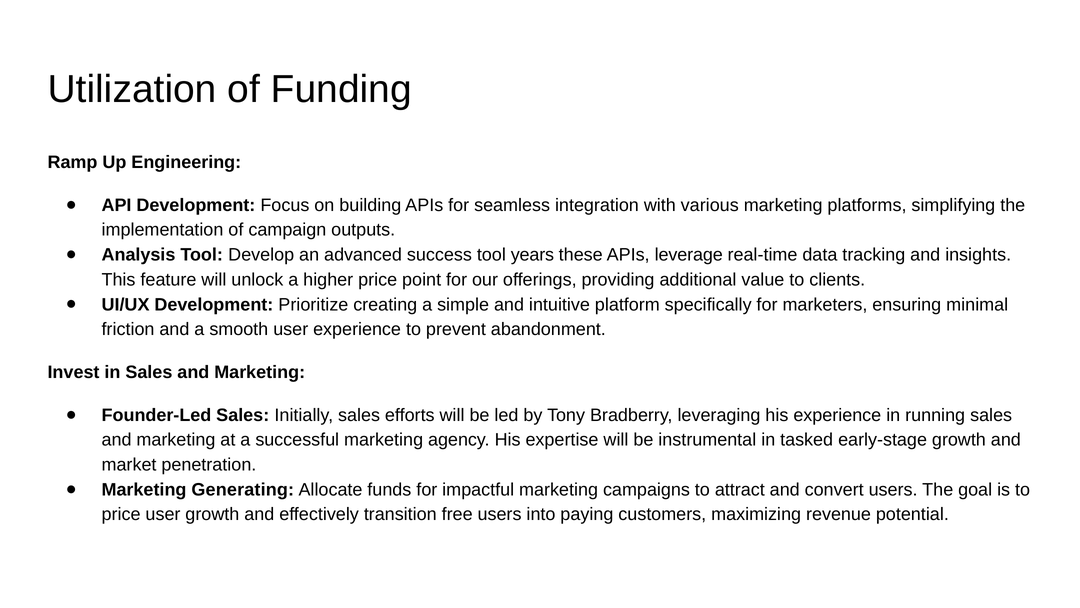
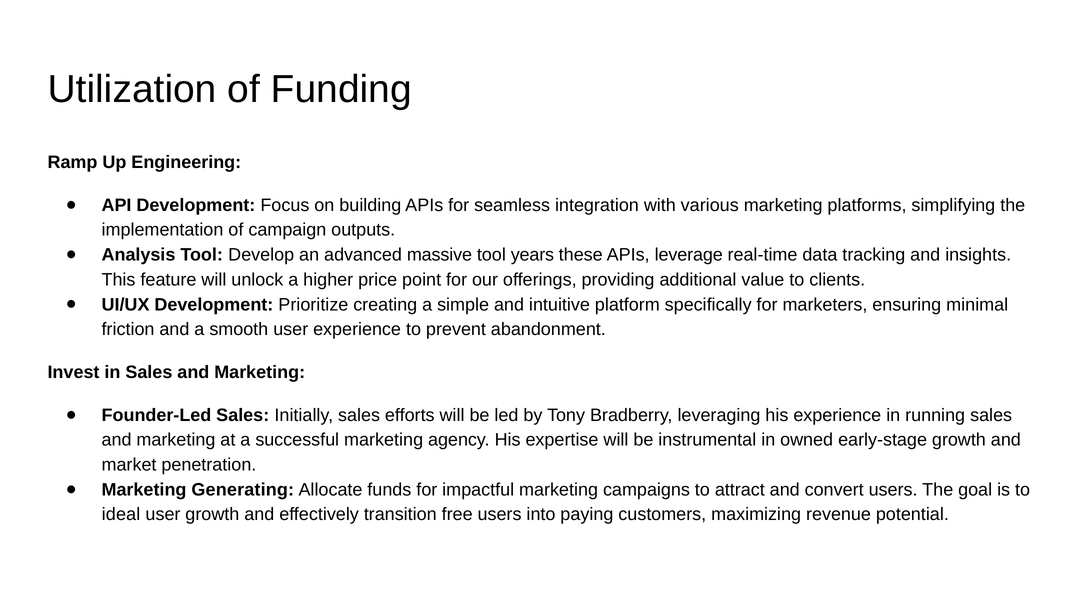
success: success -> massive
tasked: tasked -> owned
price at (121, 514): price -> ideal
